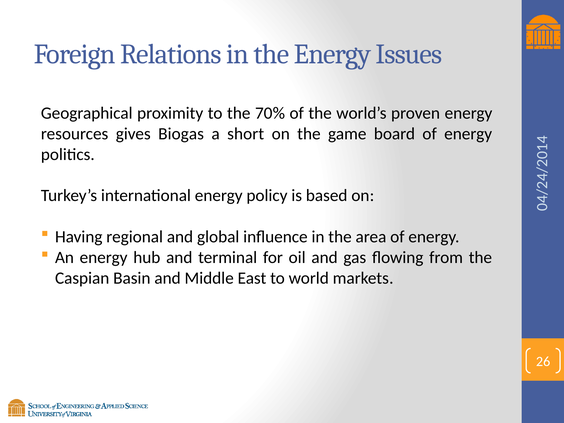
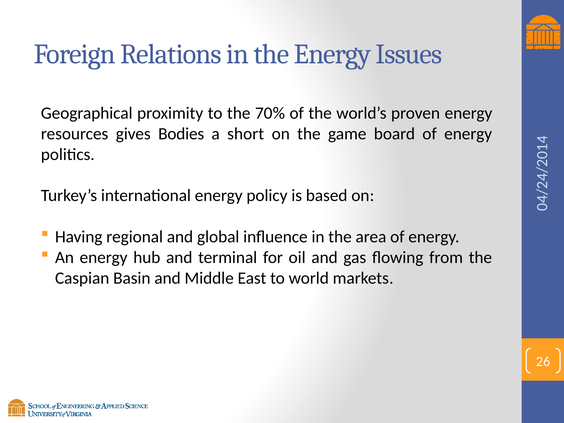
Biogas: Biogas -> Bodies
